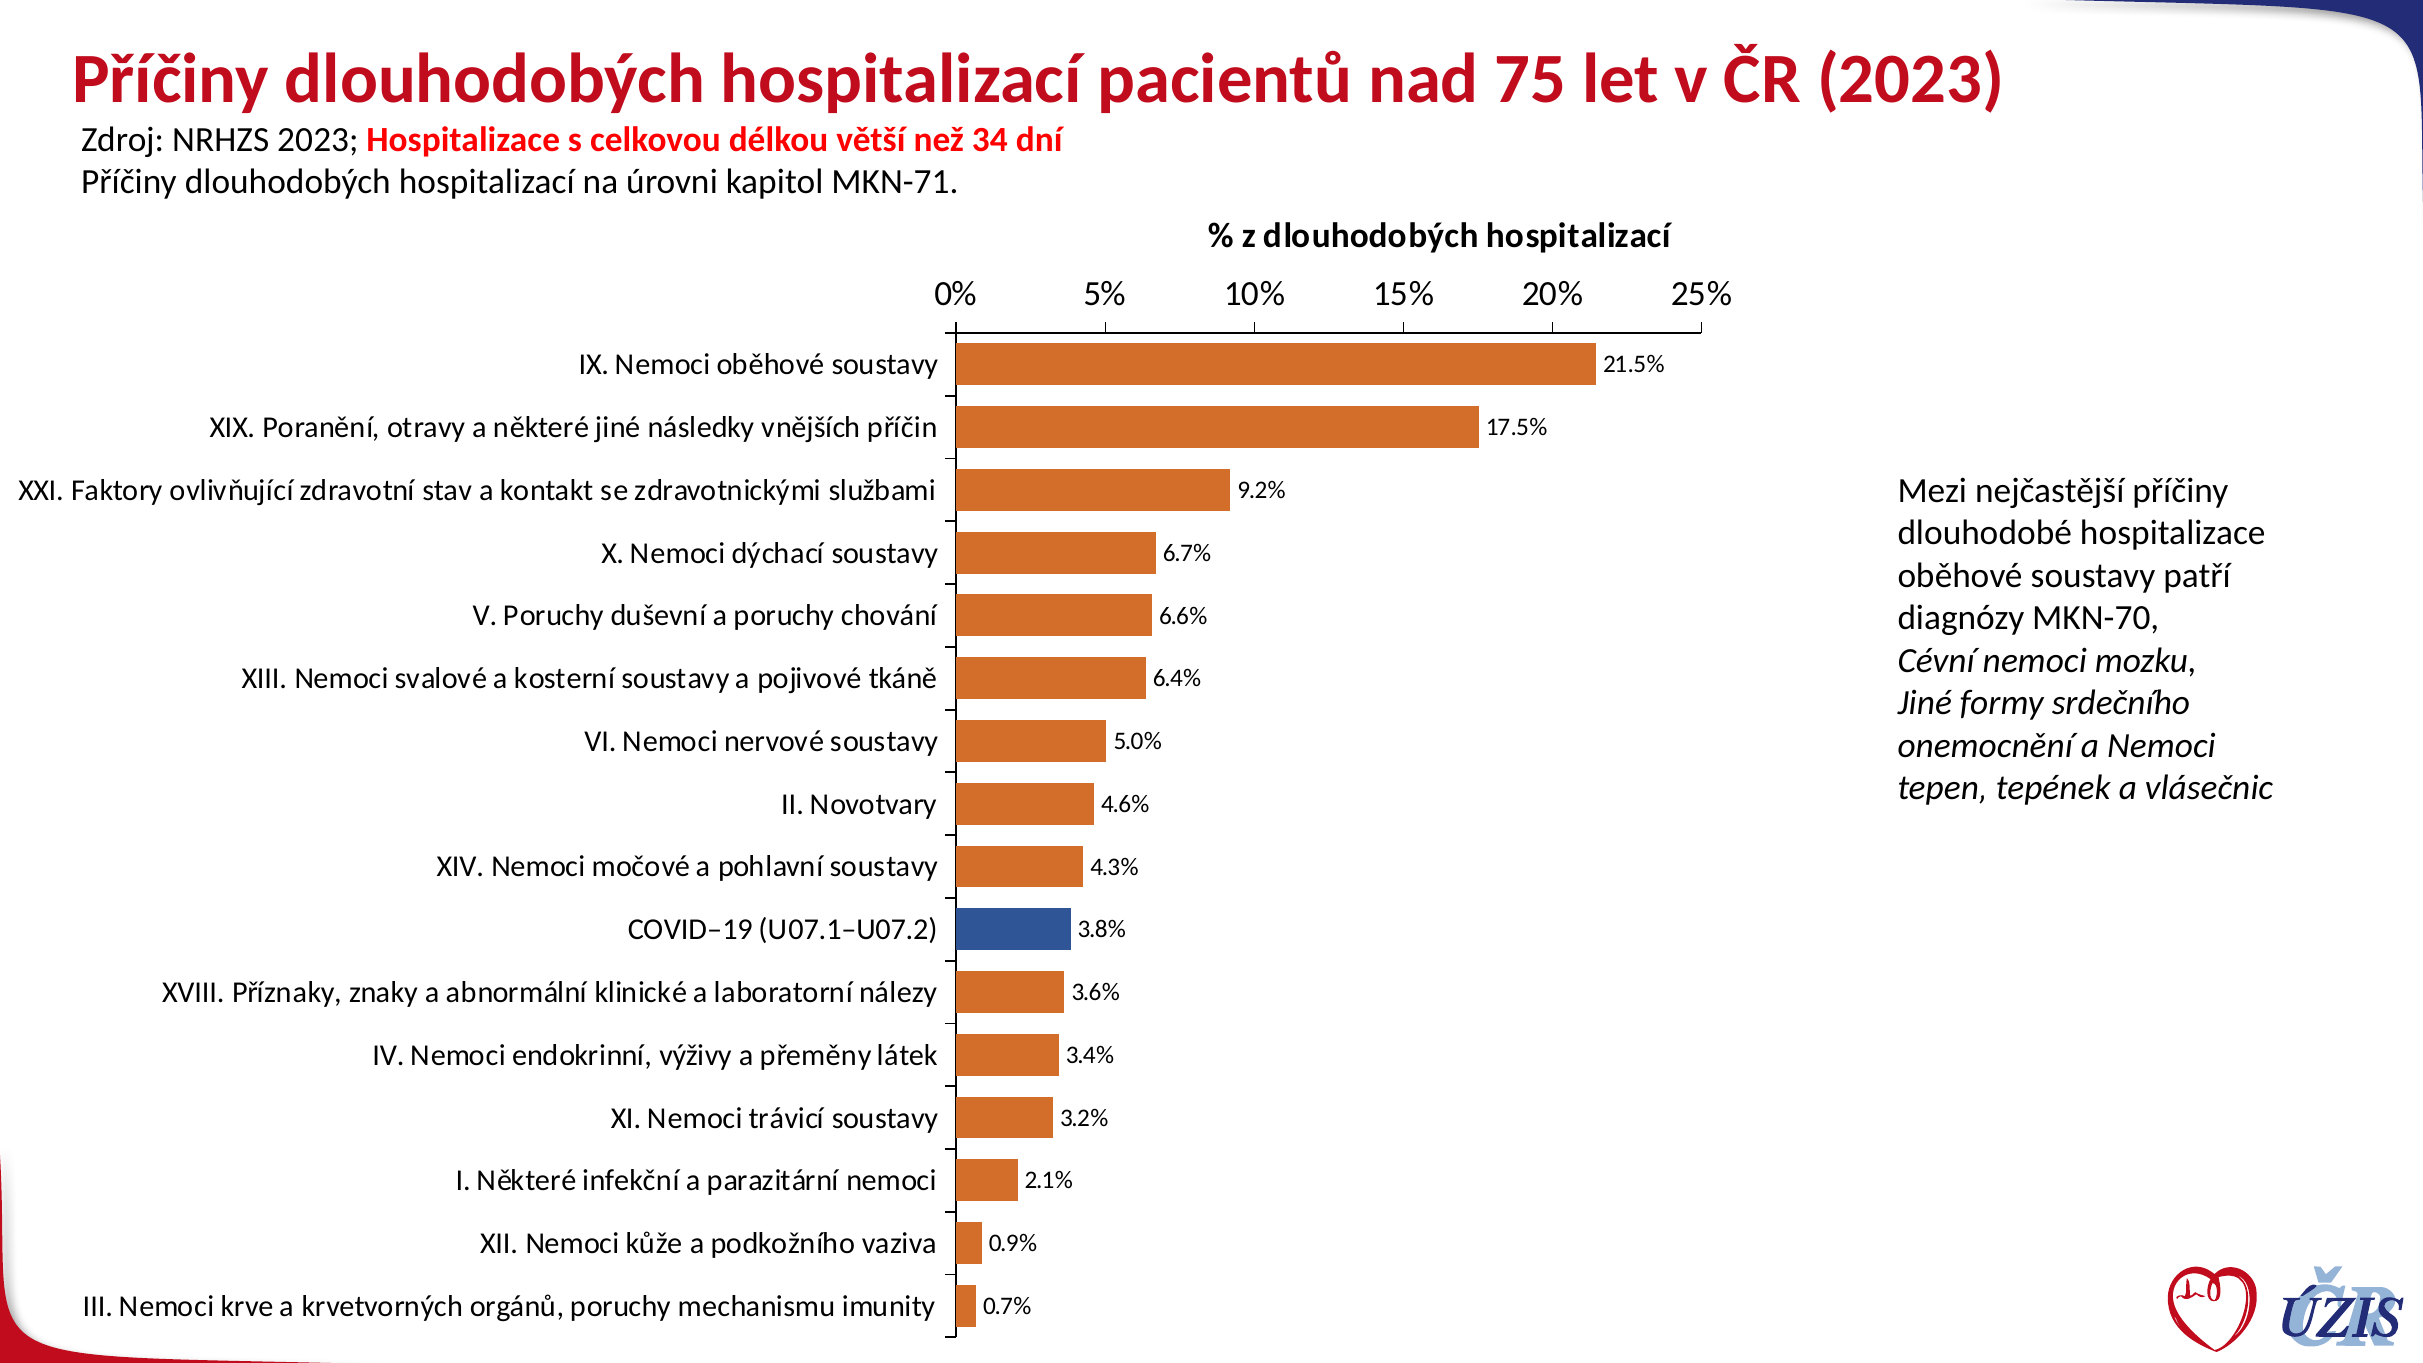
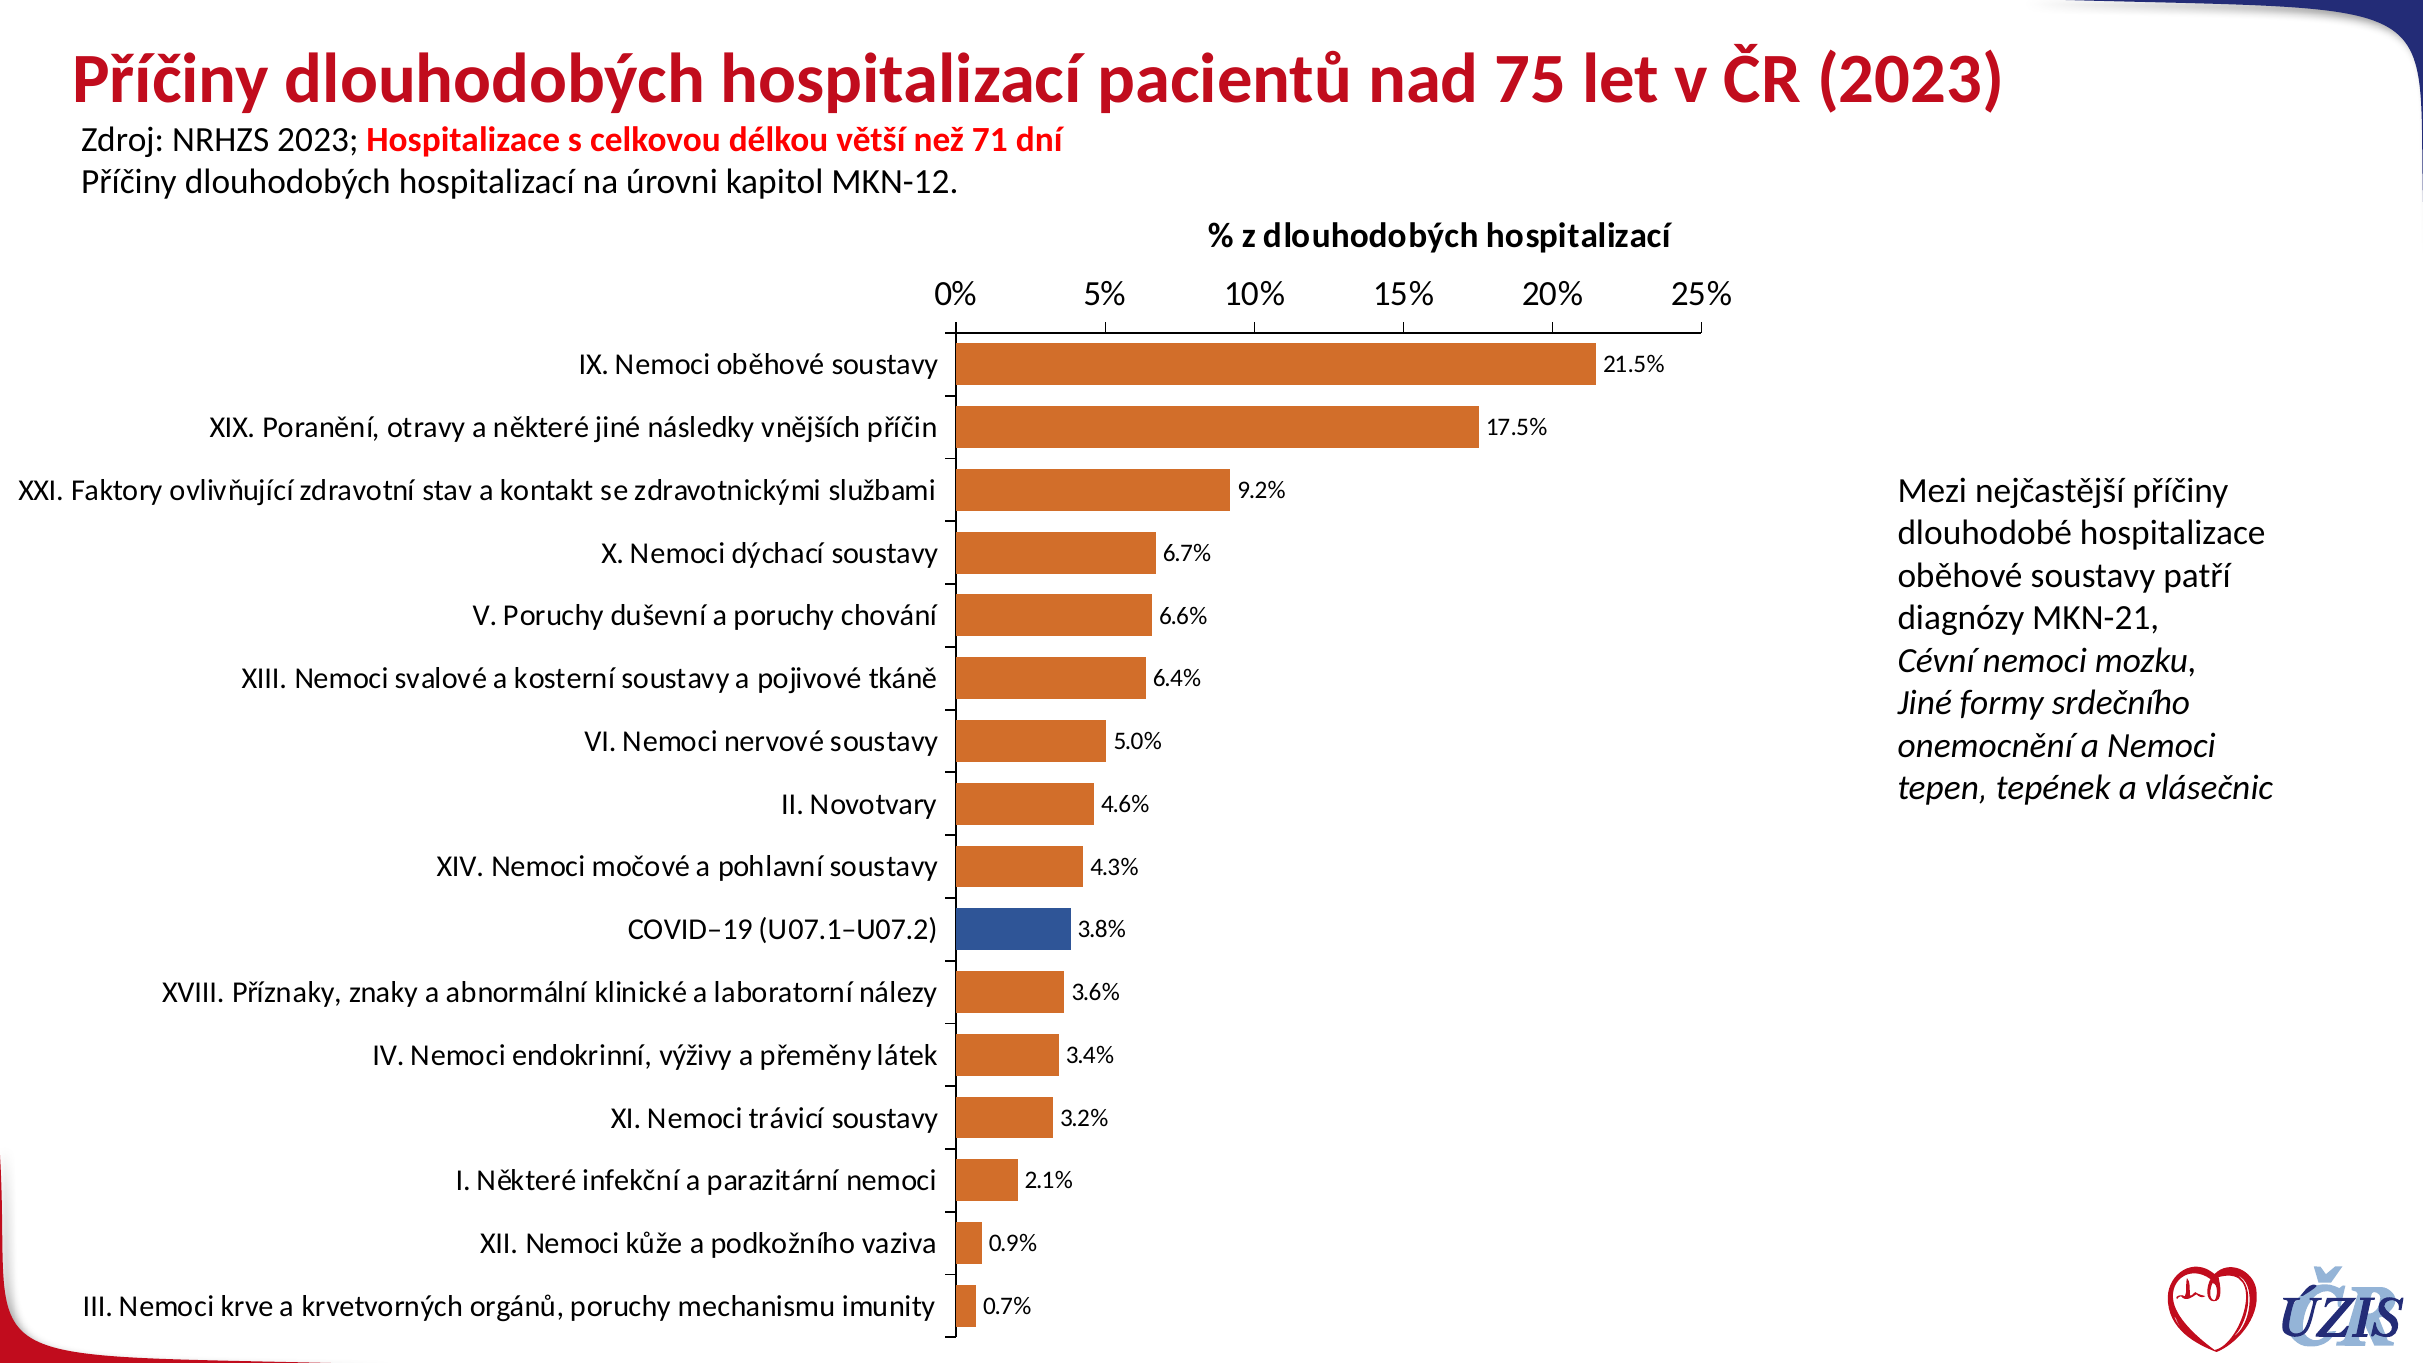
34: 34 -> 71
MKN-71: MKN-71 -> MKN-12
MKN-70: MKN-70 -> MKN-21
